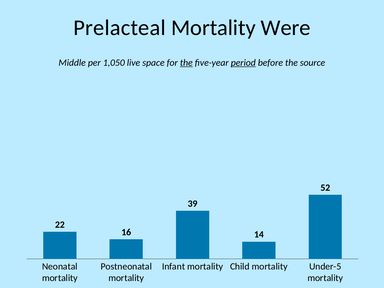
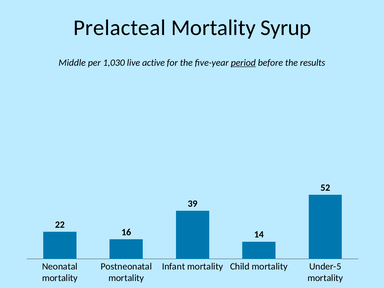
Were: Were -> Syrup
1,050: 1,050 -> 1,030
space: space -> active
the at (186, 63) underline: present -> none
source: source -> results
